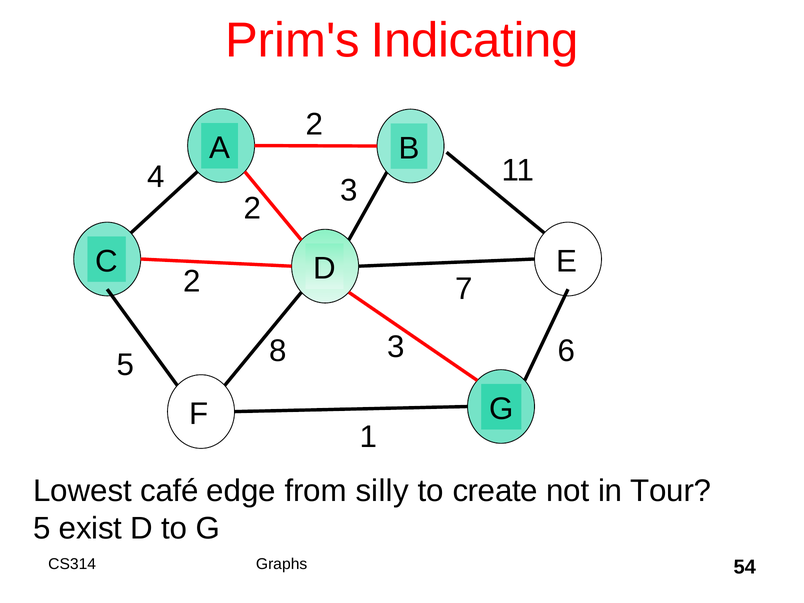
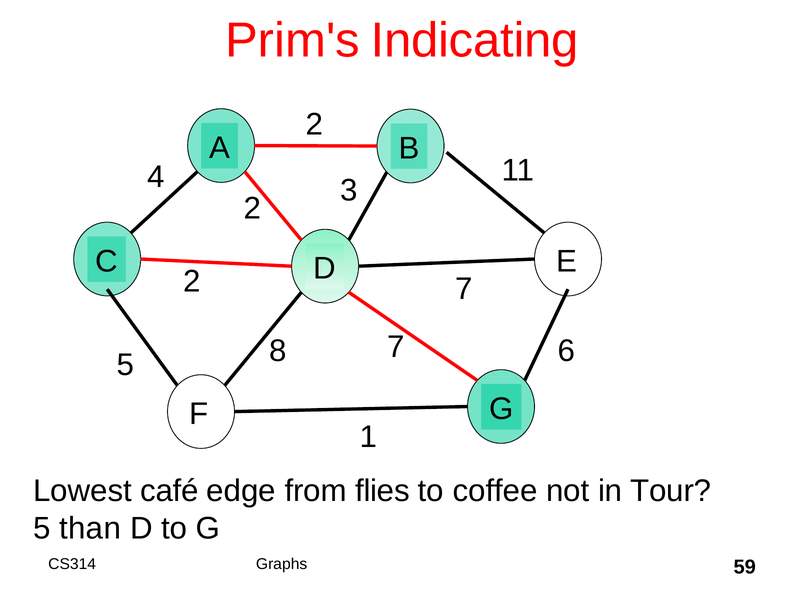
8 3: 3 -> 7
silly: silly -> flies
create: create -> coffee
exist: exist -> than
54: 54 -> 59
